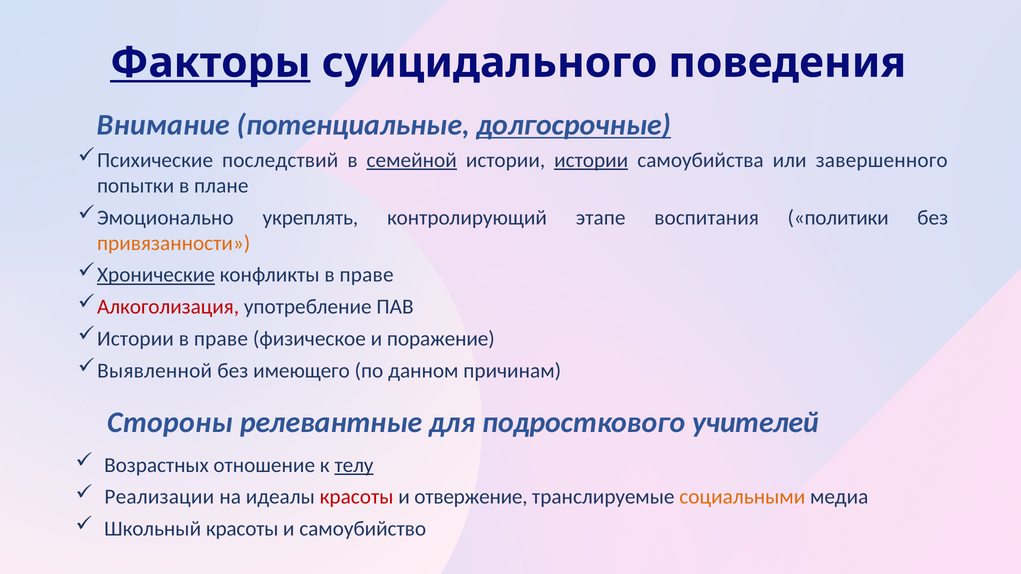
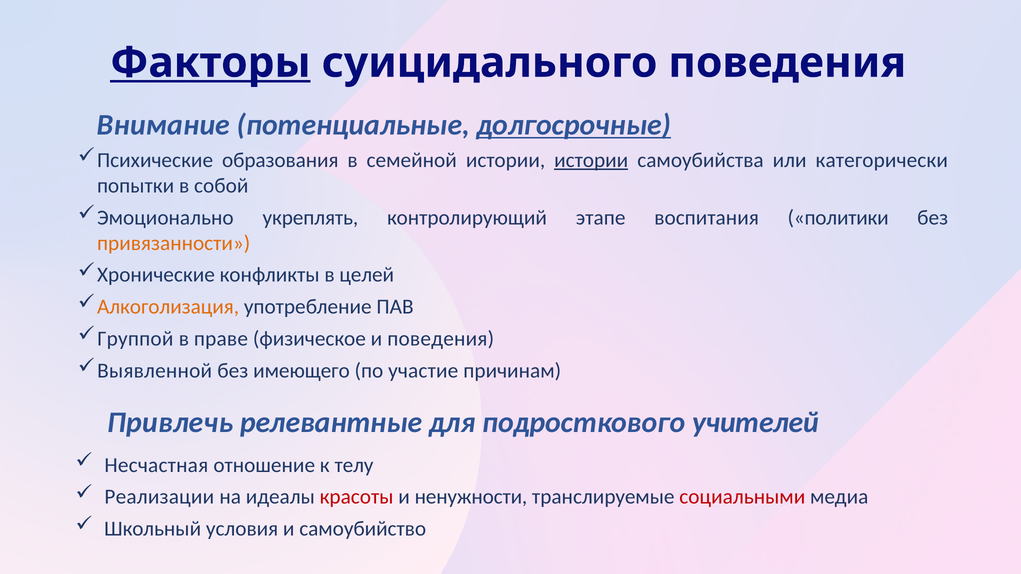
последствий: последствий -> образования
семейной underline: present -> none
завершенного: завершенного -> категорически
плане: плане -> собой
Хронические underline: present -> none
конфликты в праве: праве -> целей
Алкоголизация colour: red -> orange
Истории at (135, 339): Истории -> Группой
и поражение: поражение -> поведения
данном: данном -> участие
Стороны: Стороны -> Привлечь
Возрастных: Возрастных -> Несчастная
телу underline: present -> none
отвержение: отвержение -> ненужности
социальными colour: orange -> red
Школьный красоты: красоты -> условия
